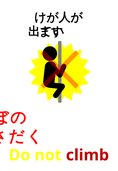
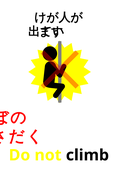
climb colour: red -> black
